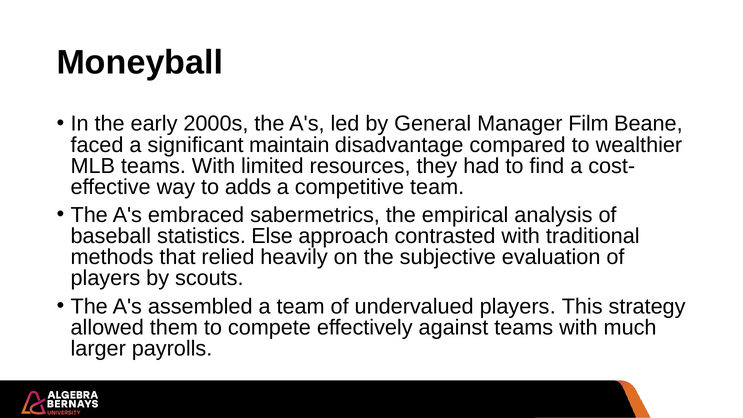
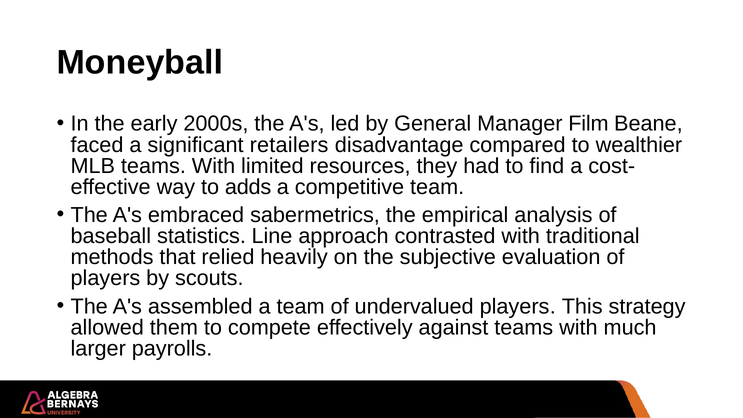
maintain: maintain -> retailers
Else: Else -> Line
